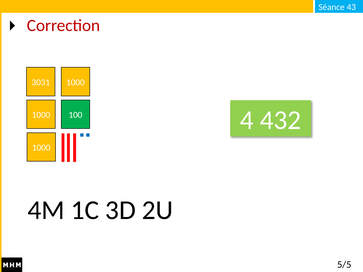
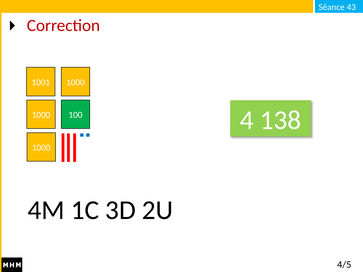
3031: 3031 -> 1001
432: 432 -> 138
5/5: 5/5 -> 4/5
